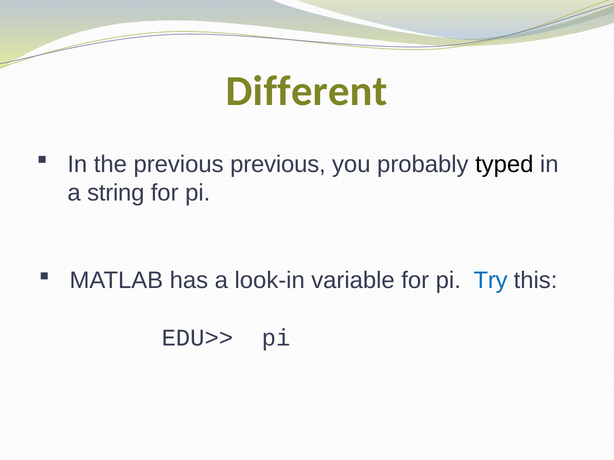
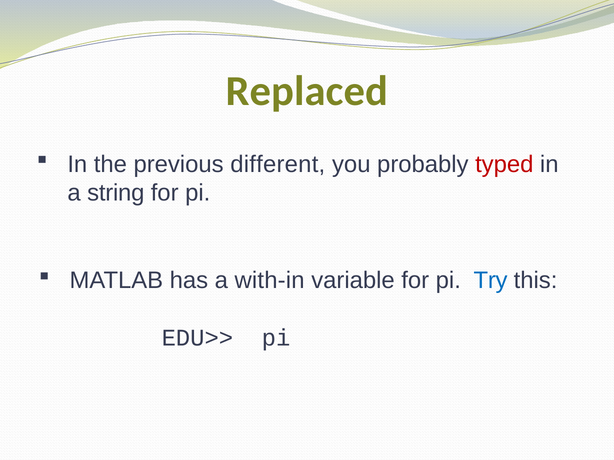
Different: Different -> Replaced
previous previous: previous -> different
typed colour: black -> red
look-in: look-in -> with-in
